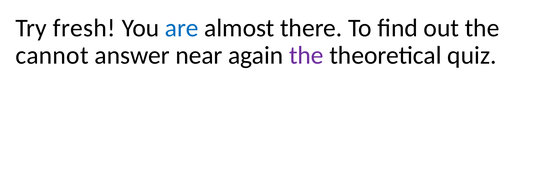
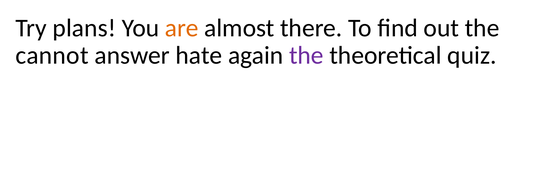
fresh: fresh -> plans
are colour: blue -> orange
near: near -> hate
